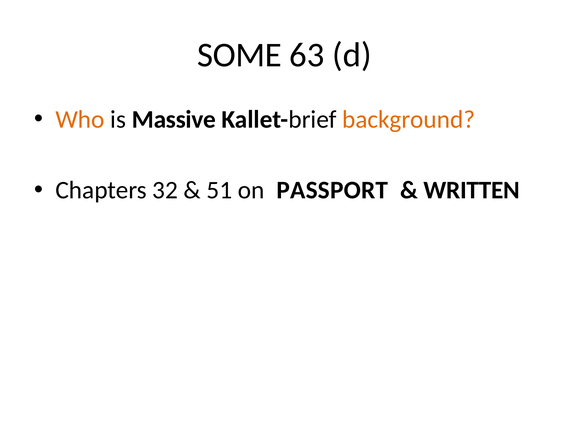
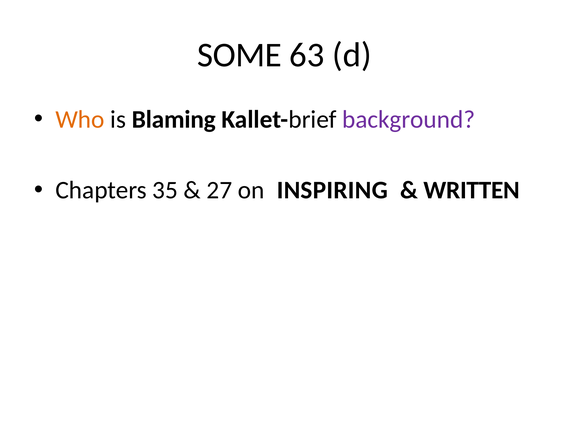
Massive: Massive -> Blaming
background colour: orange -> purple
32: 32 -> 35
51: 51 -> 27
PASSPORT: PASSPORT -> INSPIRING
